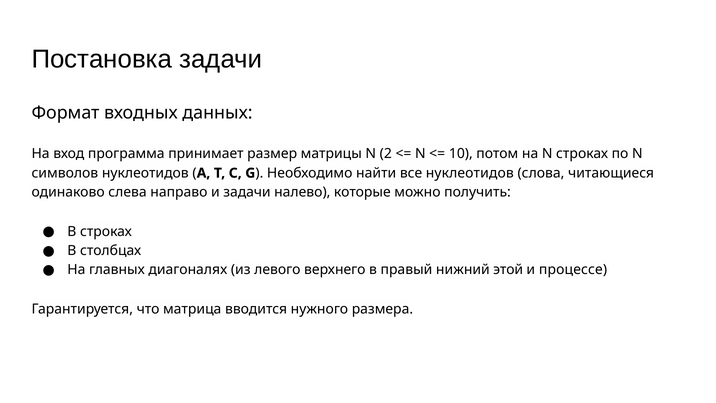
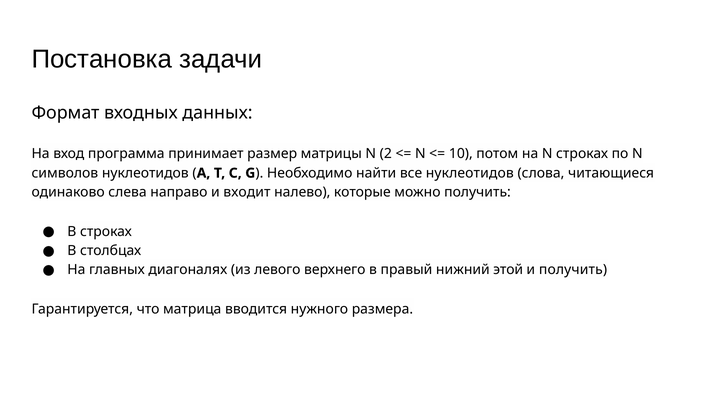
и задачи: задачи -> входит
и процессе: процессе -> получить
